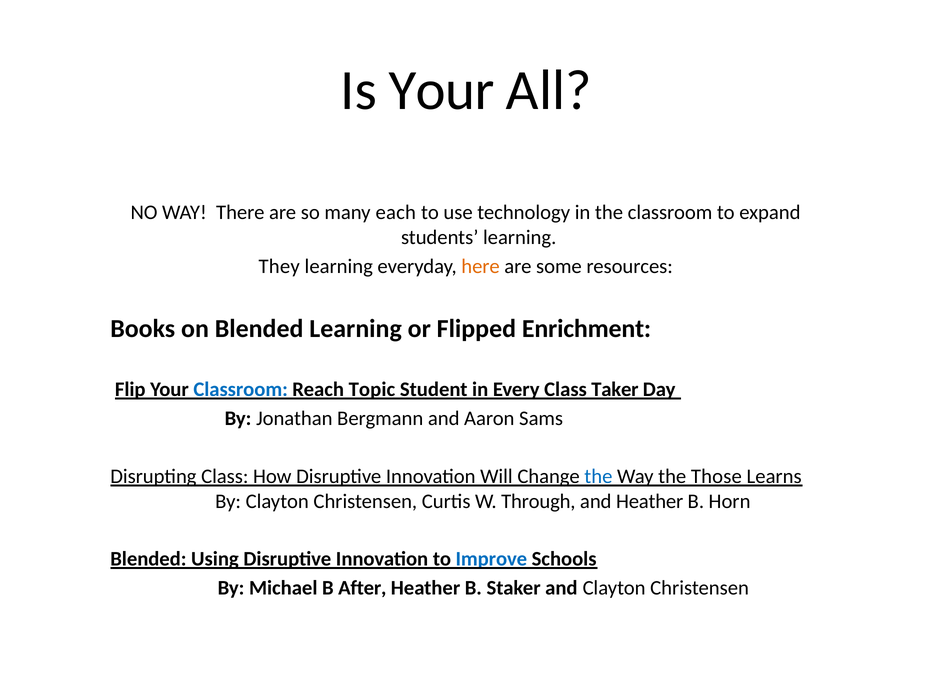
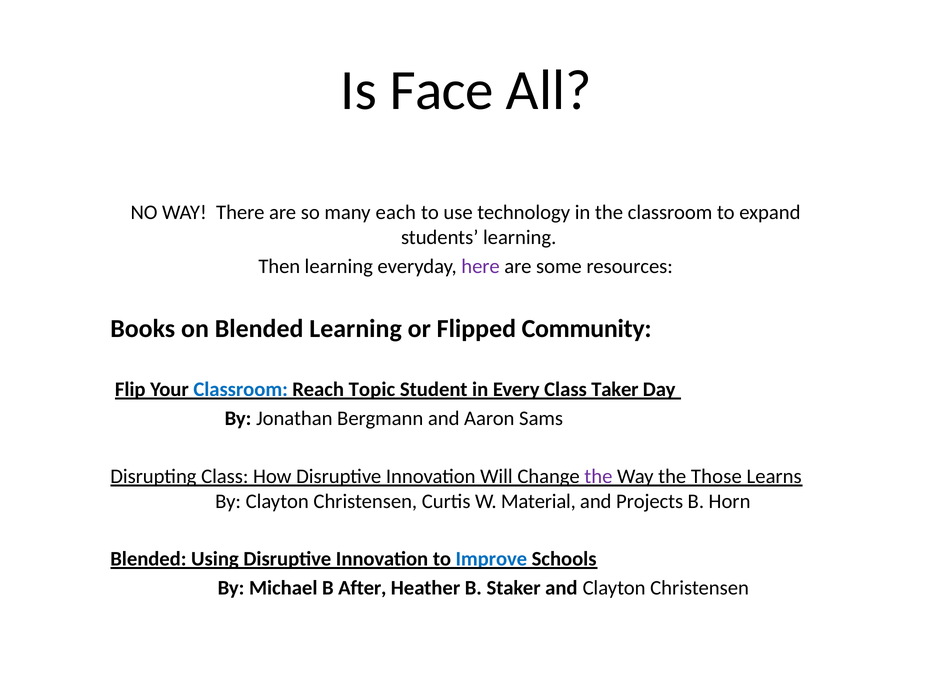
Is Your: Your -> Face
They: They -> Then
here colour: orange -> purple
Enrichment: Enrichment -> Community
the at (598, 476) colour: blue -> purple
Through: Through -> Material
and Heather: Heather -> Projects
